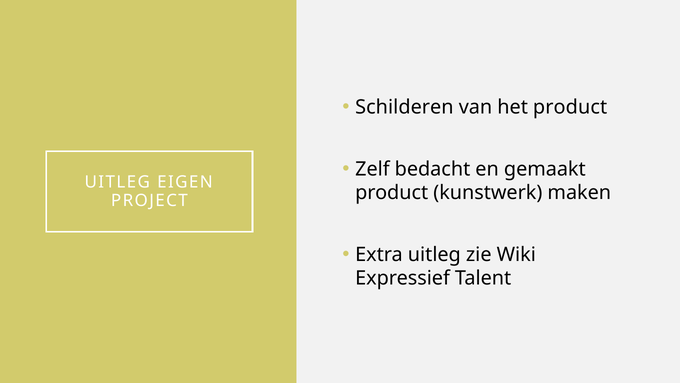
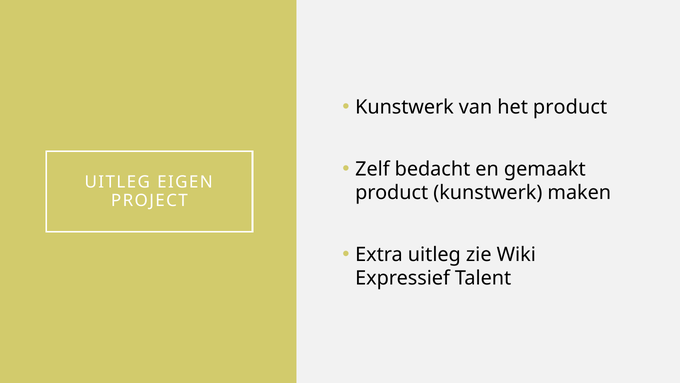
Schilderen at (404, 107): Schilderen -> Kunstwerk
